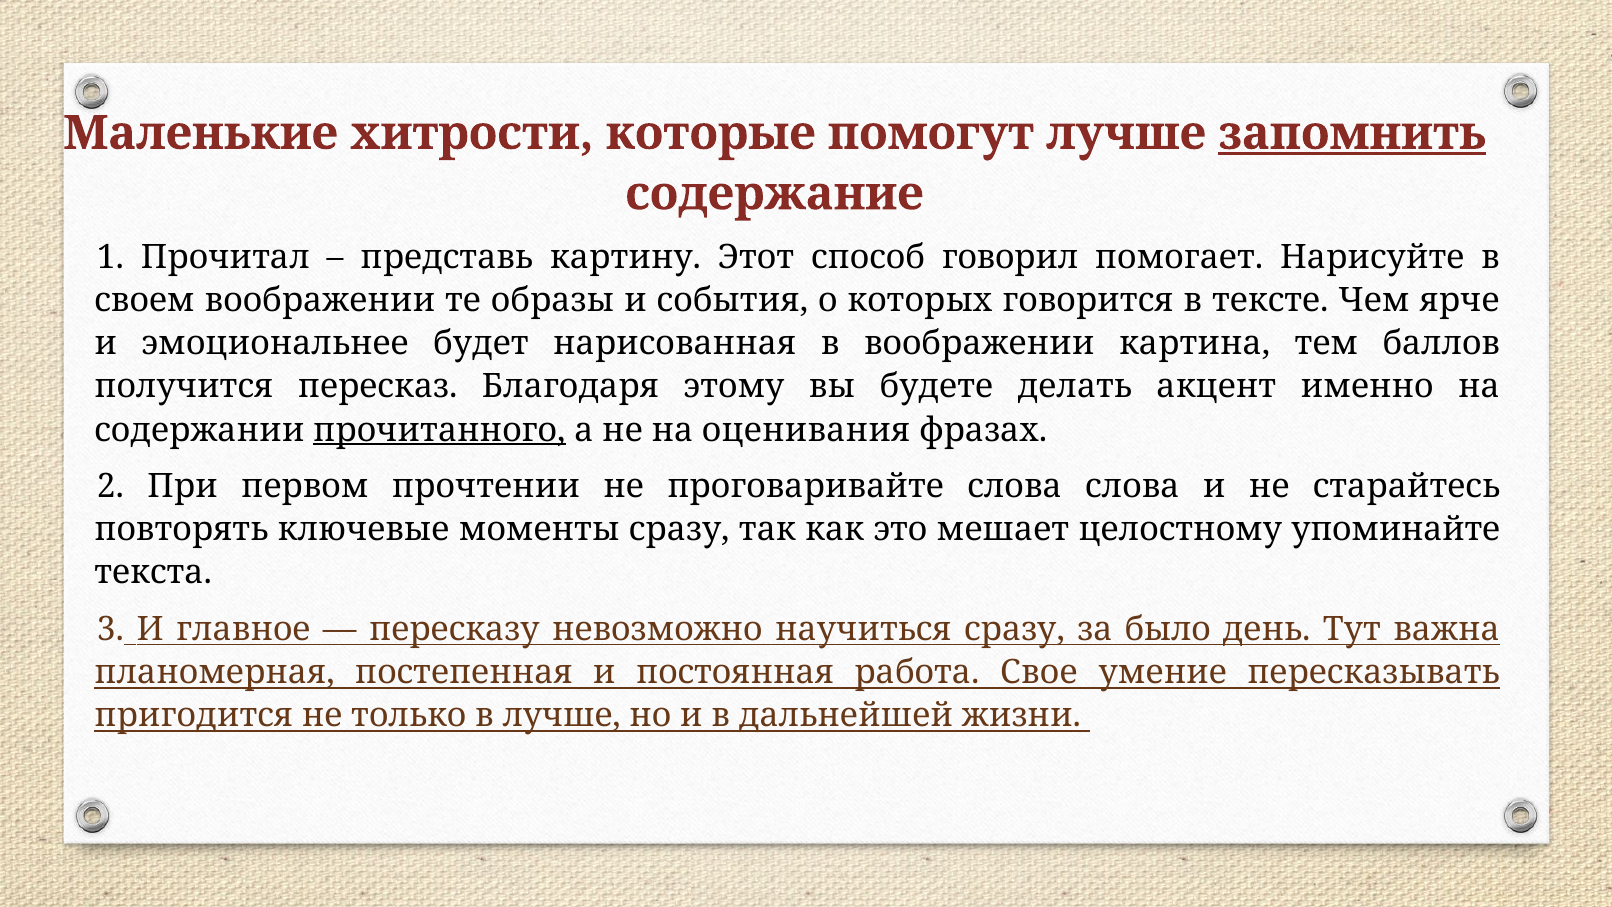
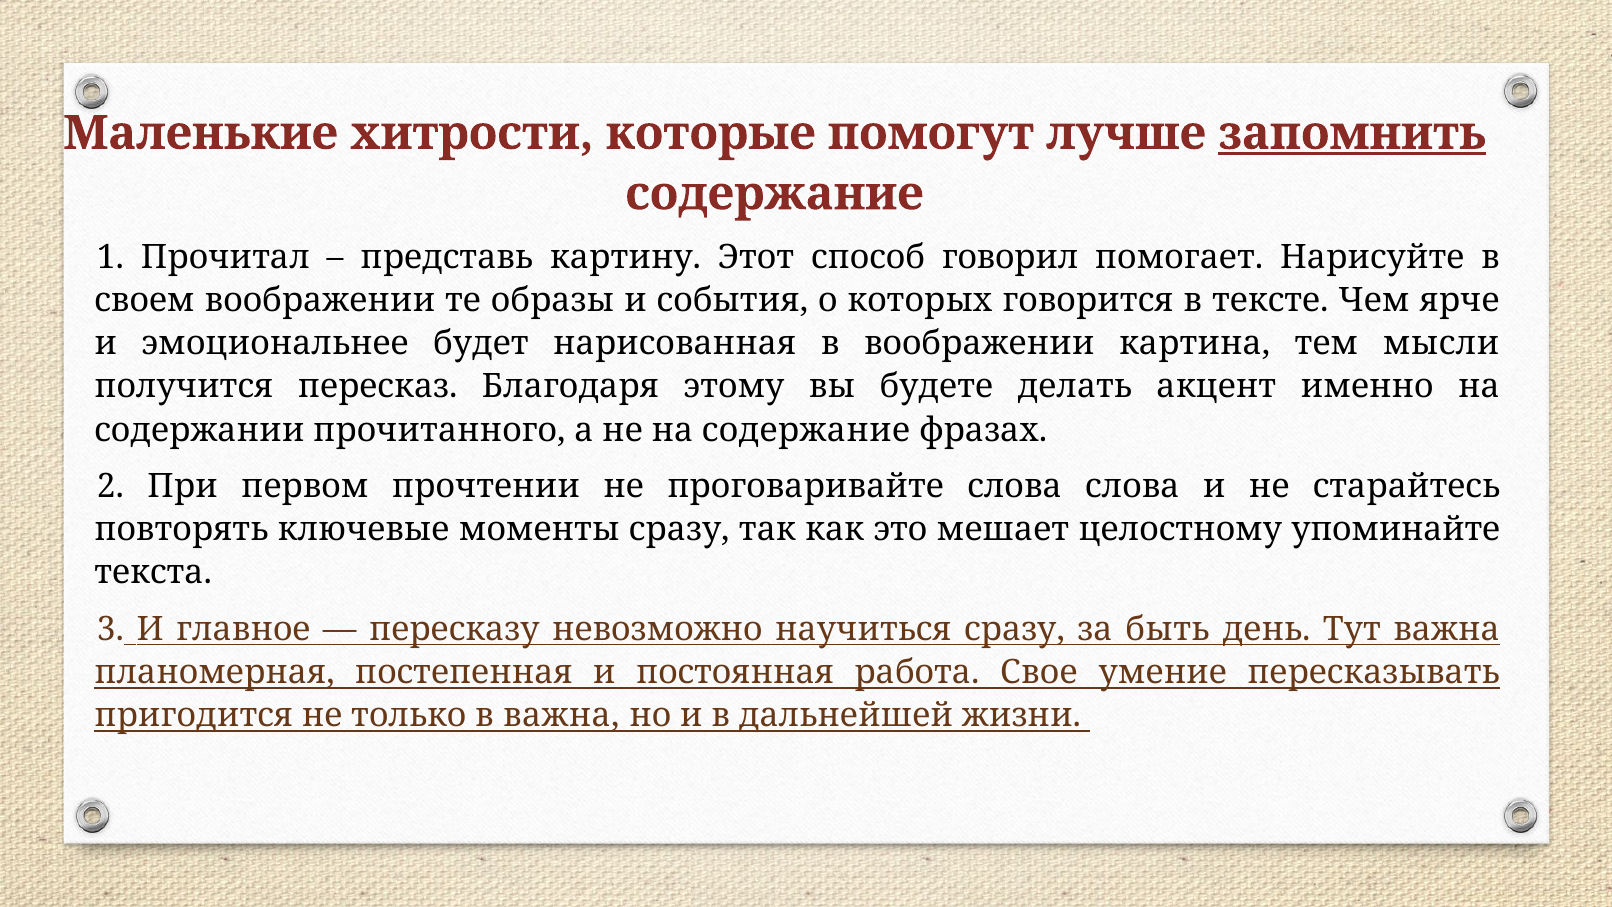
баллов: баллов -> мысли
прочитанного underline: present -> none
на оценивания: оценивания -> содержание
было: было -> быть
в лучше: лучше -> важна
